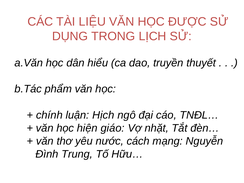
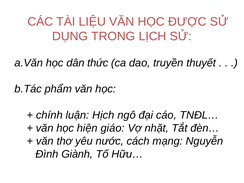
hiểu: hiểu -> thức
Trung: Trung -> Giành
